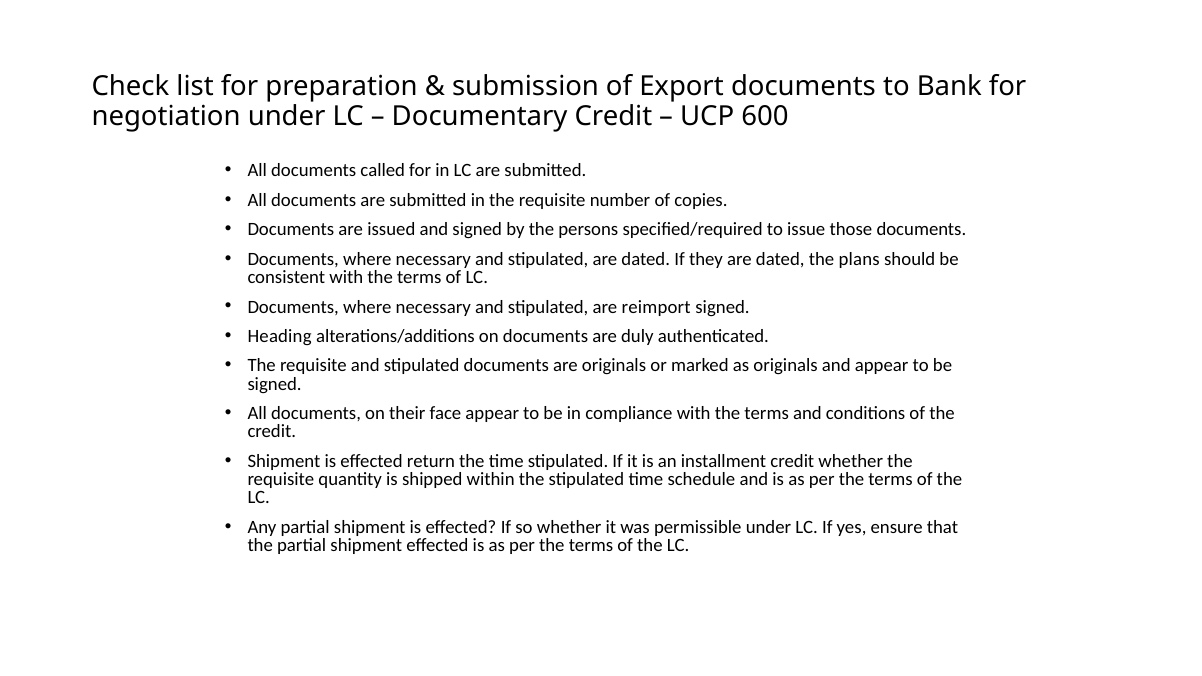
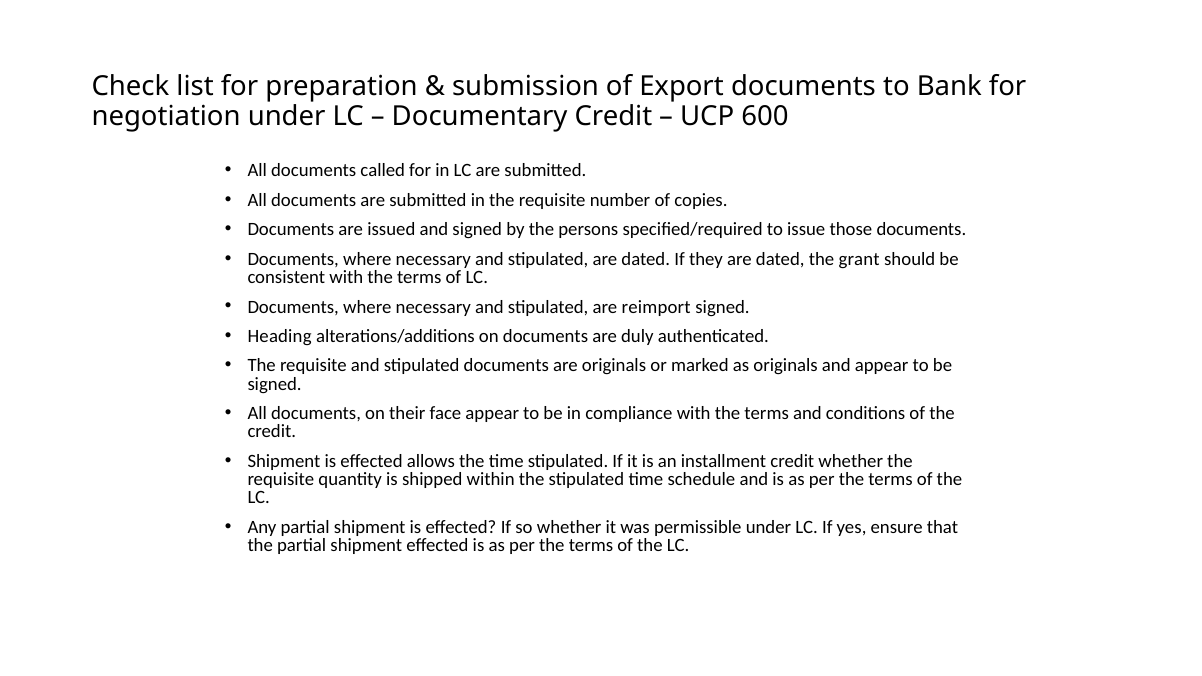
plans: plans -> grant
return: return -> allows
